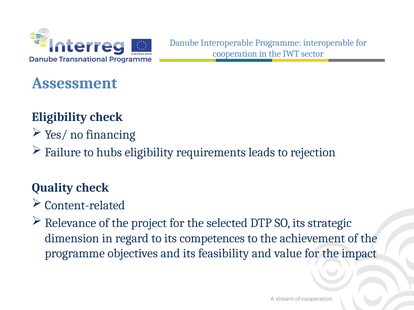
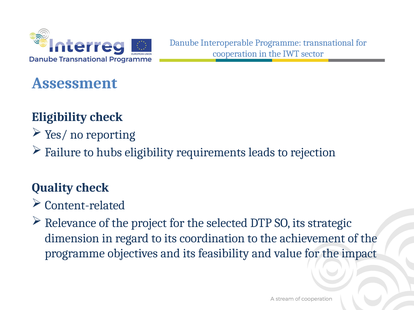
Programme interoperable: interoperable -> transnational
financing: financing -> reporting
competences: competences -> coordination
